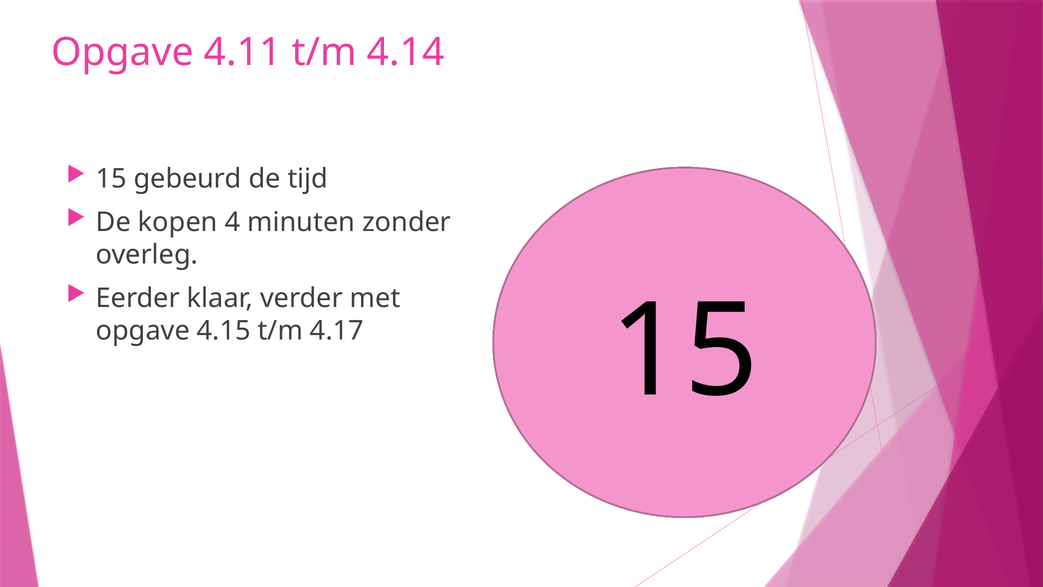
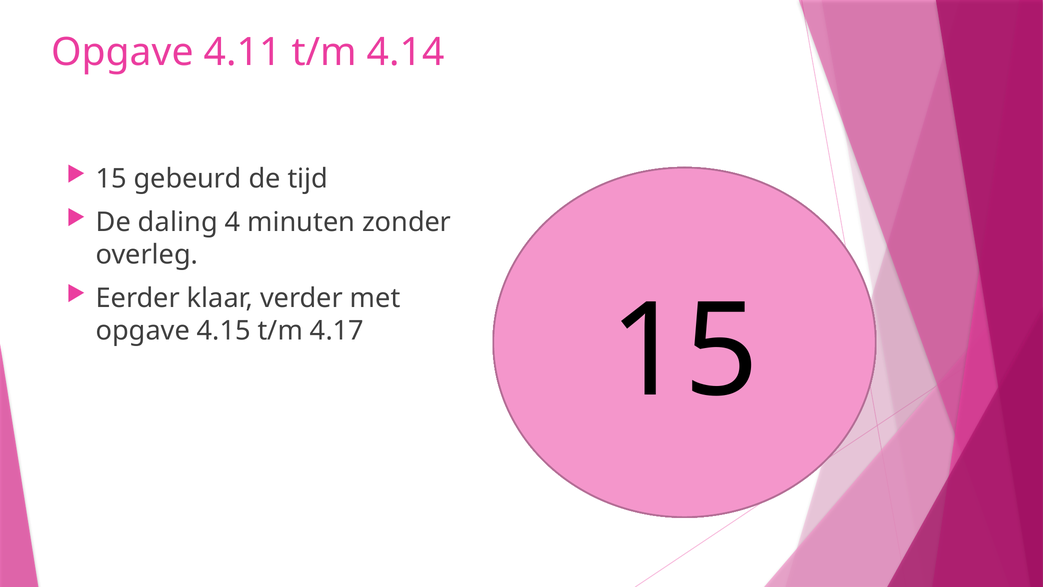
kopen: kopen -> daling
